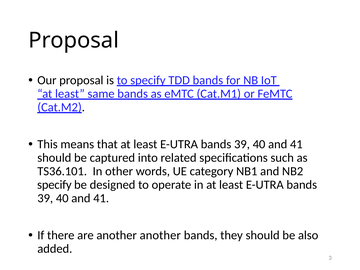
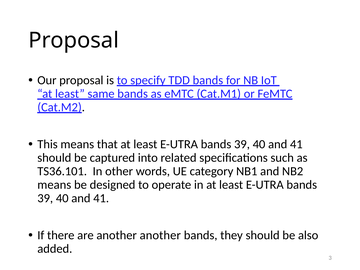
specify at (54, 185): specify -> means
